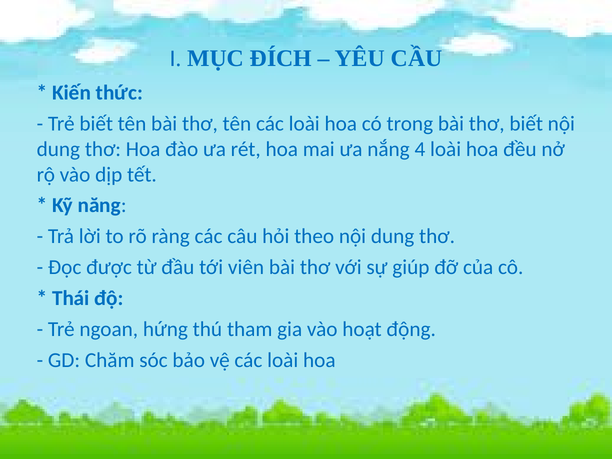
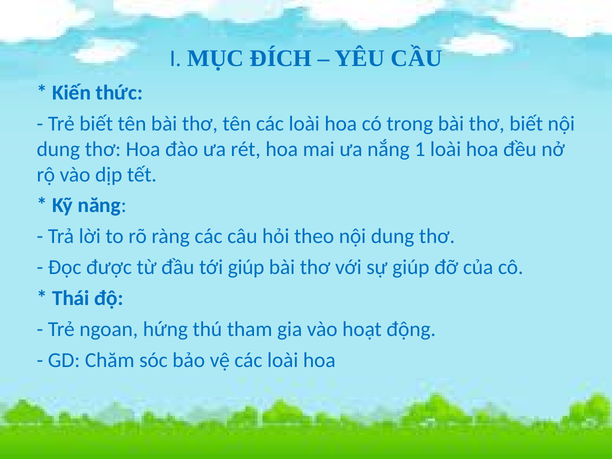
4: 4 -> 1
tới viên: viên -> giúp
